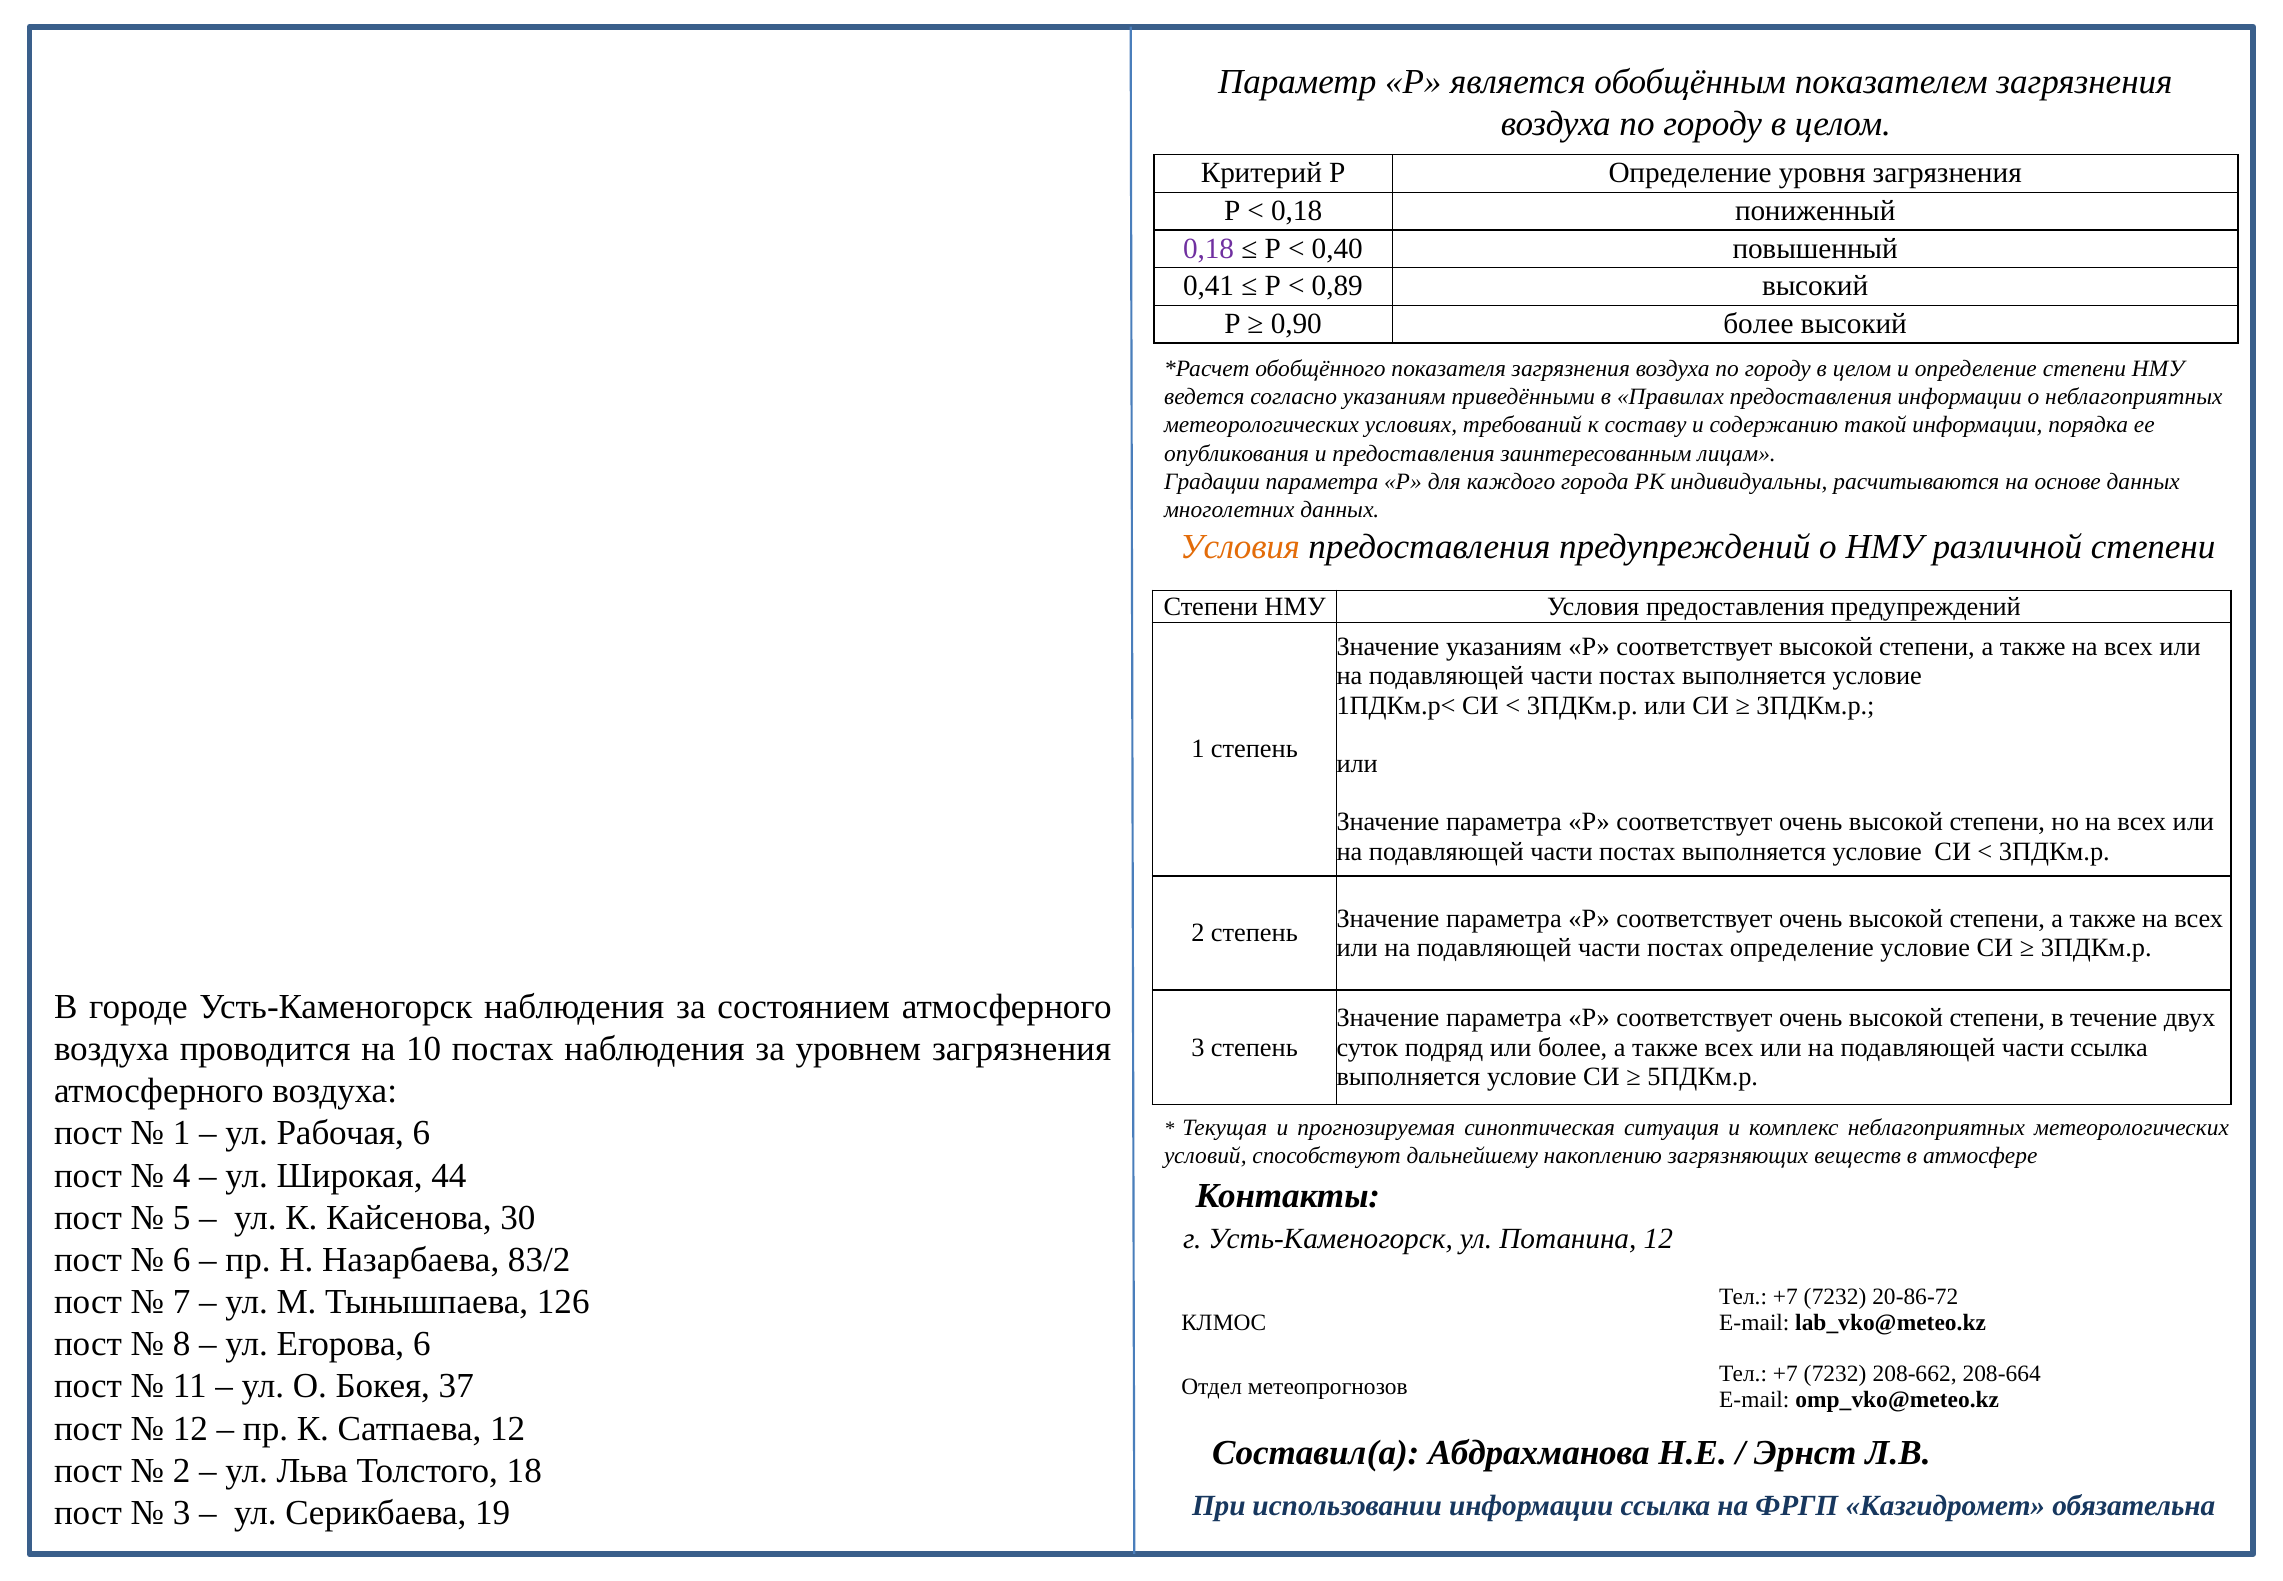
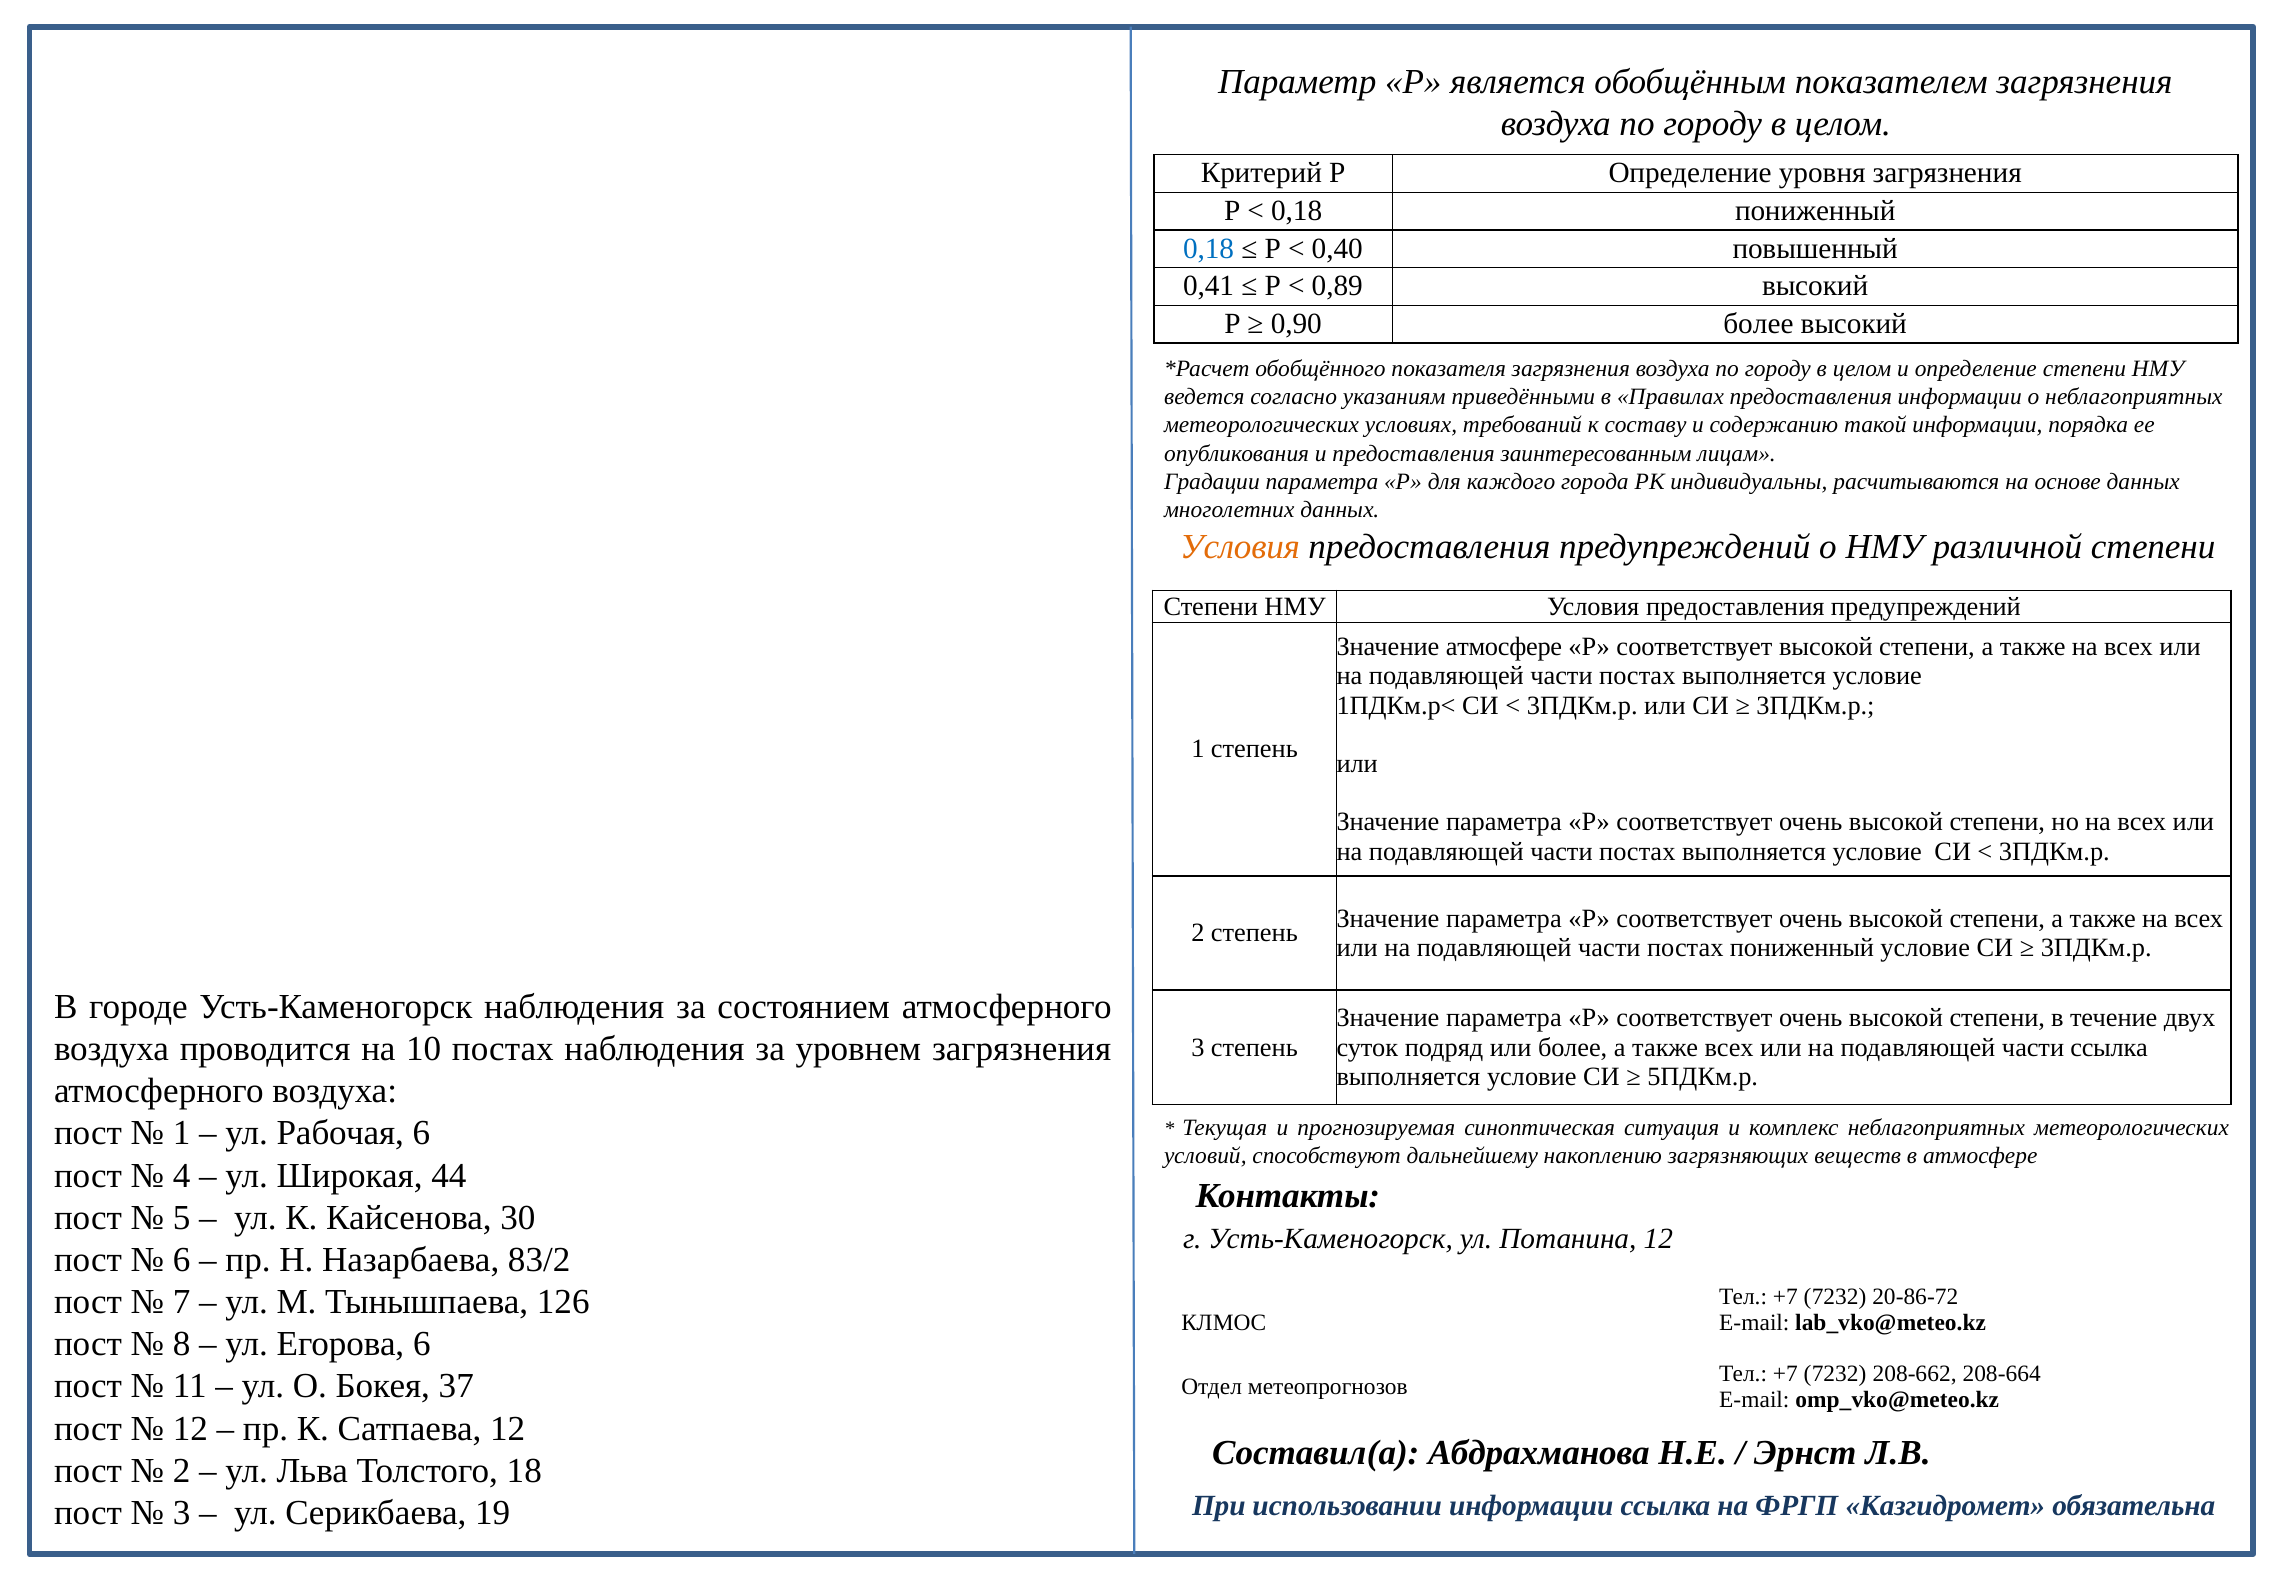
0,18 at (1209, 249) colour: purple -> blue
Значение указаниям: указаниям -> атмосфере
постах определение: определение -> пониженный
